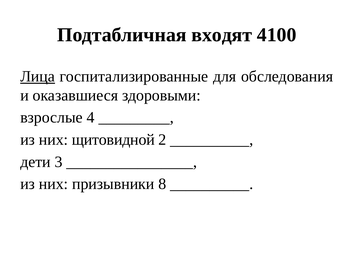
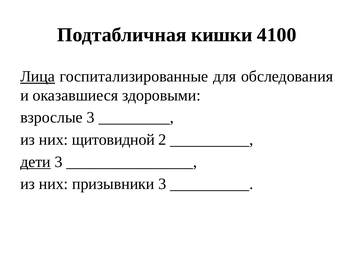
входят: входят -> кишки
взрослые 4: 4 -> 3
дети underline: none -> present
призывники 8: 8 -> 3
